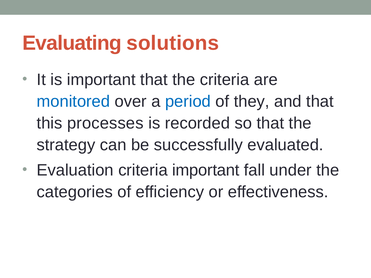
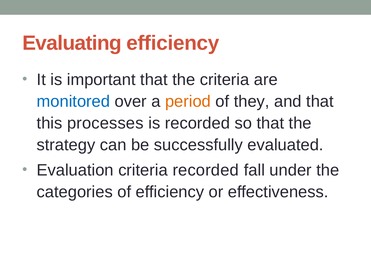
Evaluating solutions: solutions -> efficiency
period colour: blue -> orange
criteria important: important -> recorded
